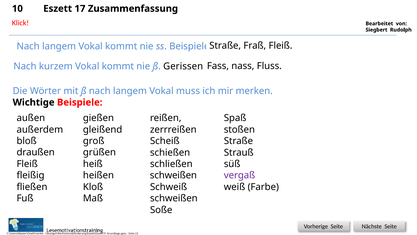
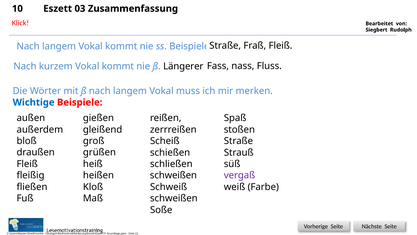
17: 17 -> 03
Gerissen: Gerissen -> Längerer
Wichtige colour: black -> blue
